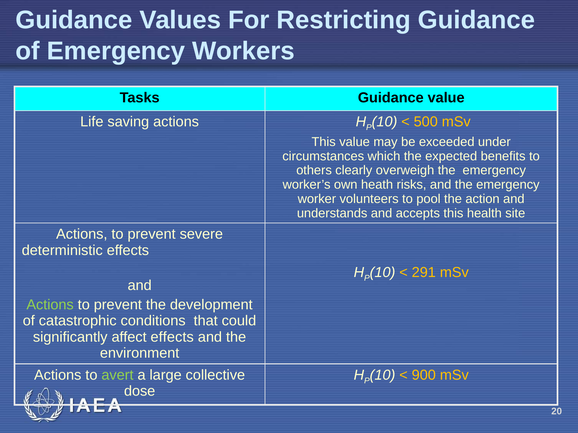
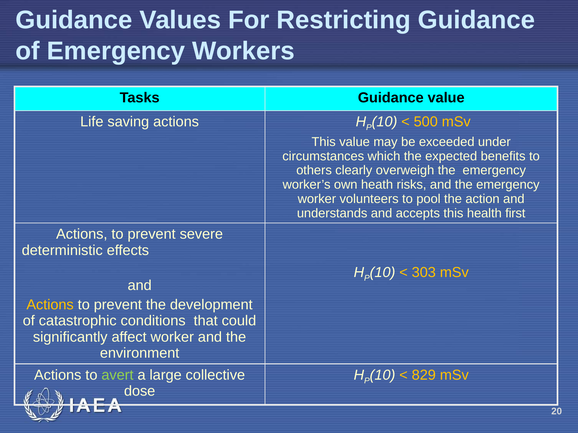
site: site -> first
291: 291 -> 303
Actions at (50, 305) colour: light green -> yellow
affect effects: effects -> worker
900: 900 -> 829
